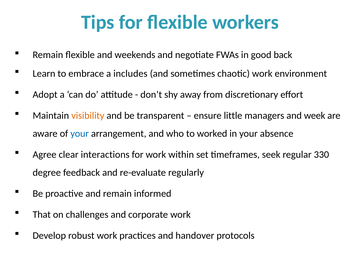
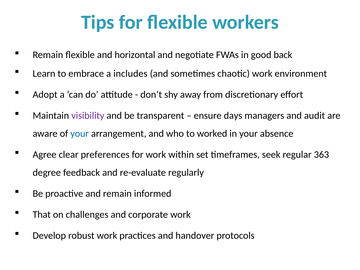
weekends: weekends -> horizontal
visibility colour: orange -> purple
little: little -> days
week: week -> audit
interactions: interactions -> preferences
330: 330 -> 363
